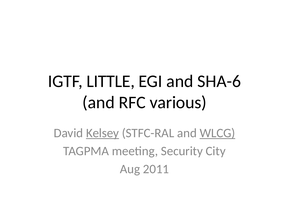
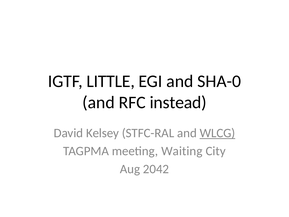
SHA-6: SHA-6 -> SHA-0
various: various -> instead
Kelsey underline: present -> none
Security: Security -> Waiting
2011: 2011 -> 2042
